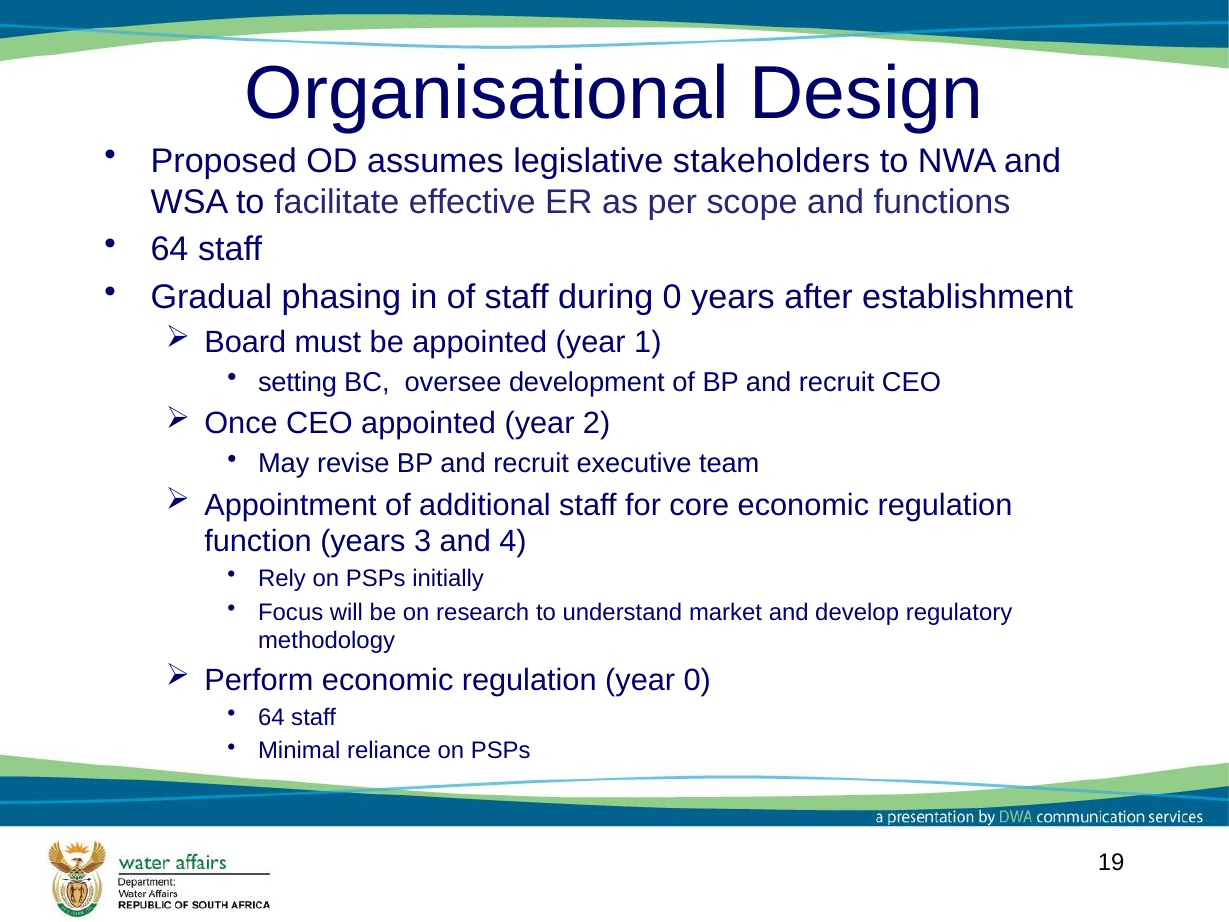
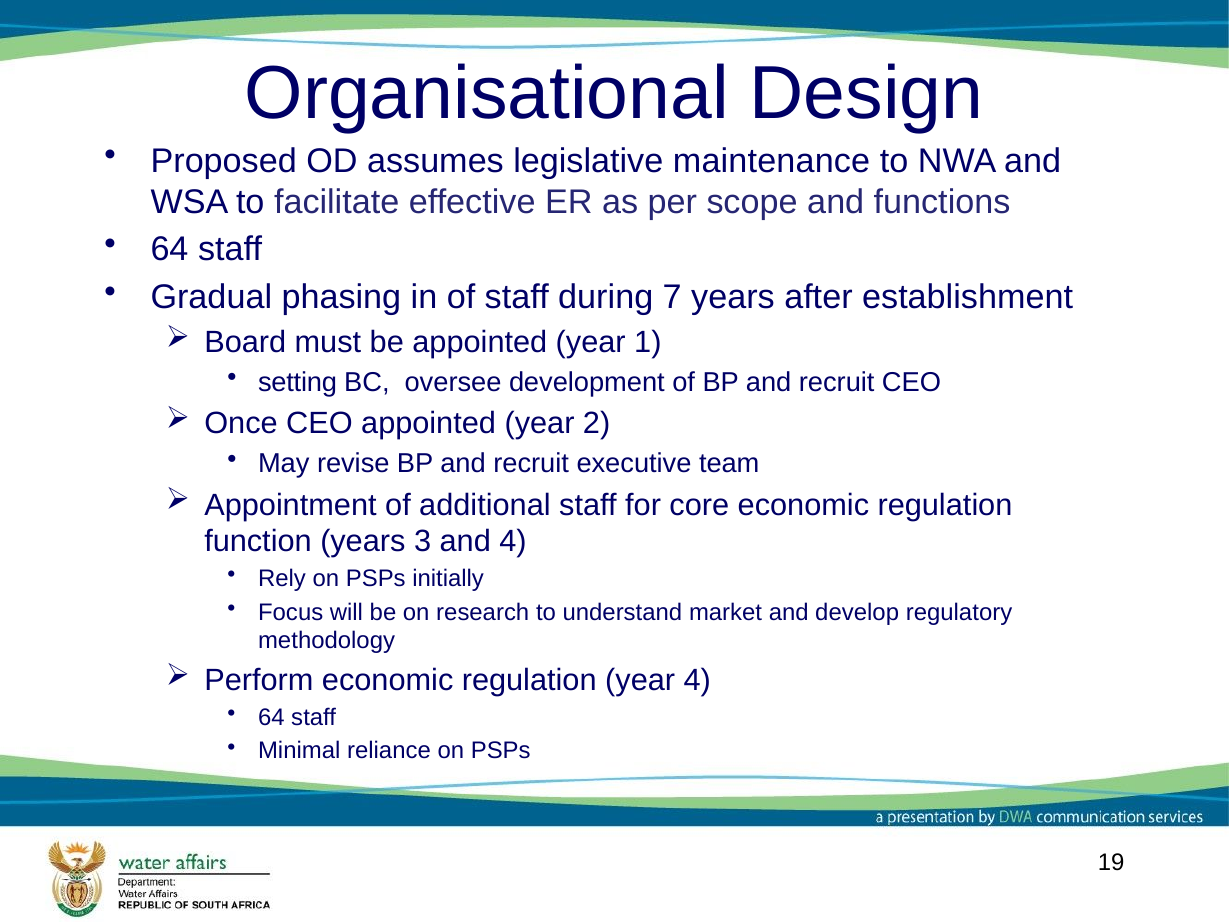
stakeholders: stakeholders -> maintenance
during 0: 0 -> 7
year 0: 0 -> 4
